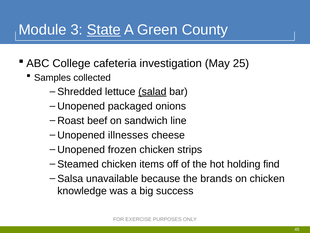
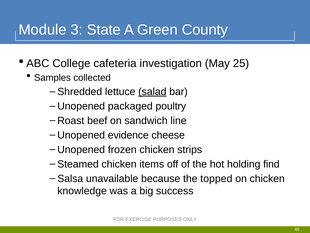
State underline: present -> none
onions: onions -> poultry
illnesses: illnesses -> evidence
brands: brands -> topped
